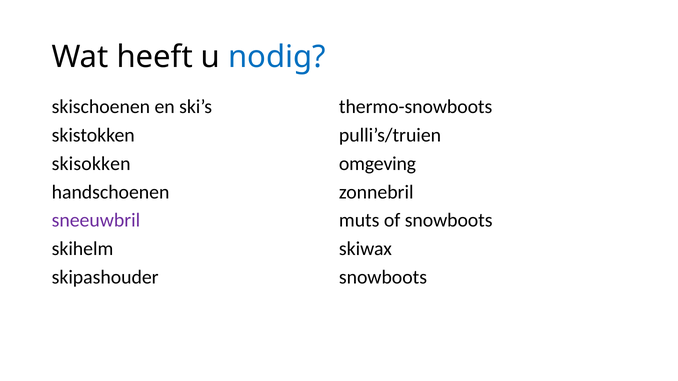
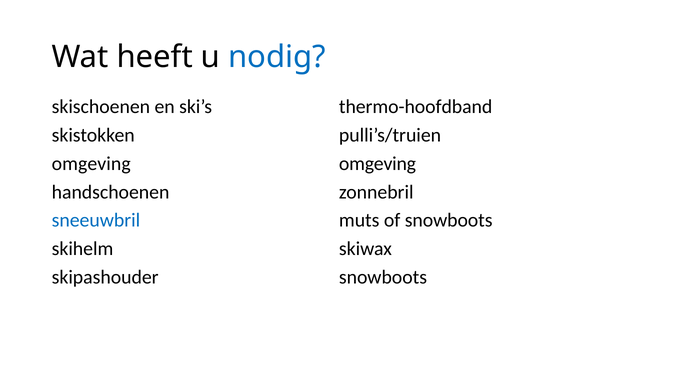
thermo-snowboots: thermo-snowboots -> thermo-hoofdband
skisokken at (91, 164): skisokken -> omgeving
sneeuwbril colour: purple -> blue
